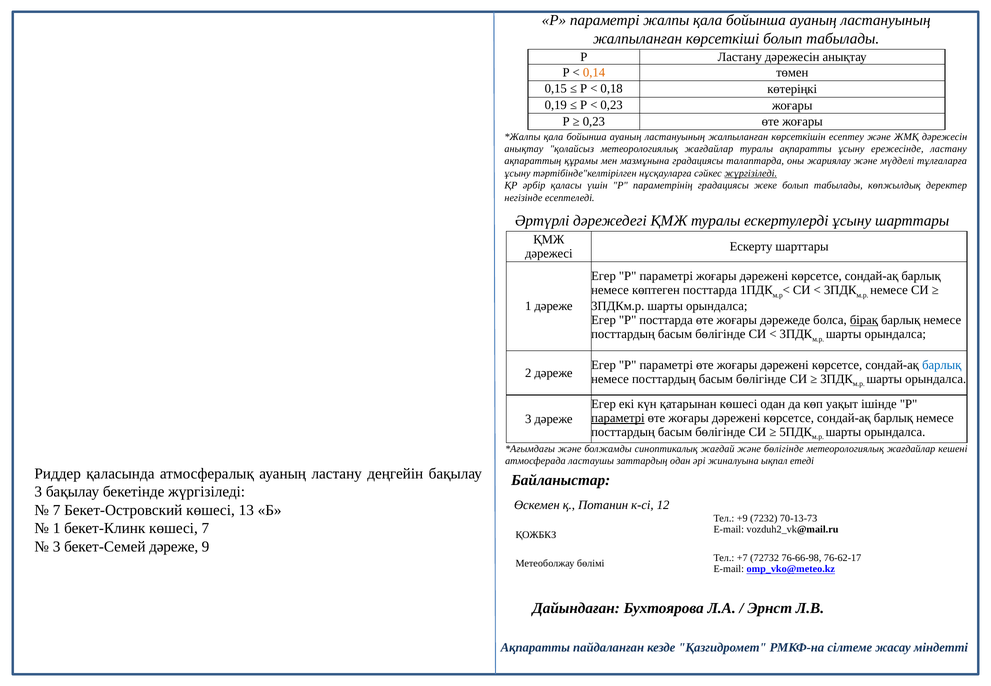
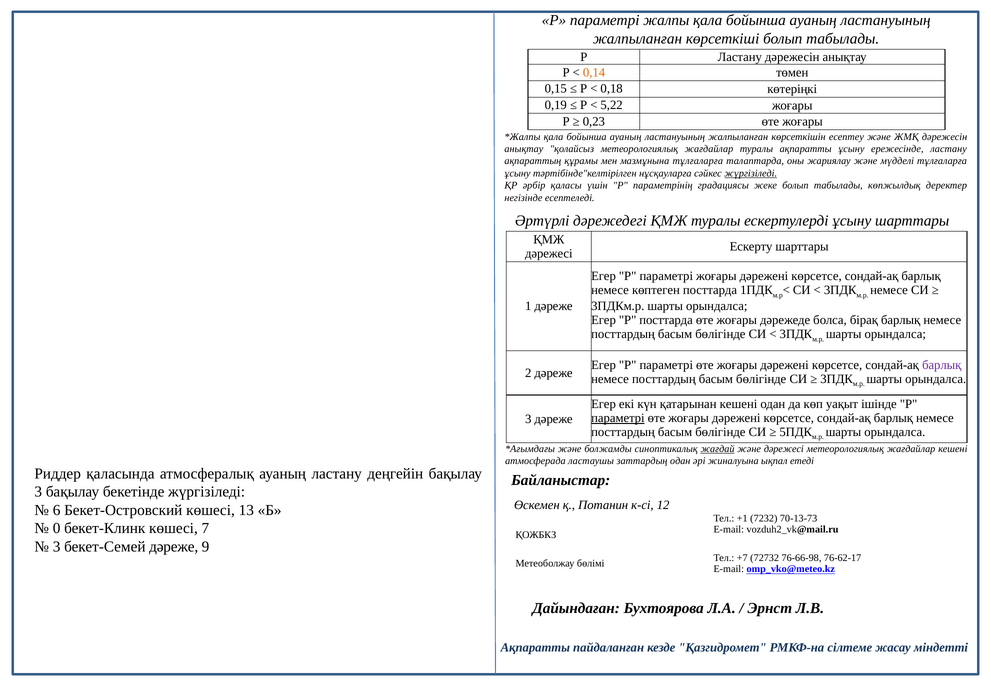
0,23 at (612, 105): 0,23 -> 5,22
мазмұнына градациясы: градациясы -> тұлғаларға
бірақ underline: present -> none
барлық at (942, 365) colour: blue -> purple
қатарынан көшесі: көшесі -> кешені
жағдай underline: none -> present
және бөлігінде: бөлігінде -> дәрежесі
7 at (57, 510): 7 -> 6
+9: +9 -> +1
1 at (57, 528): 1 -> 0
